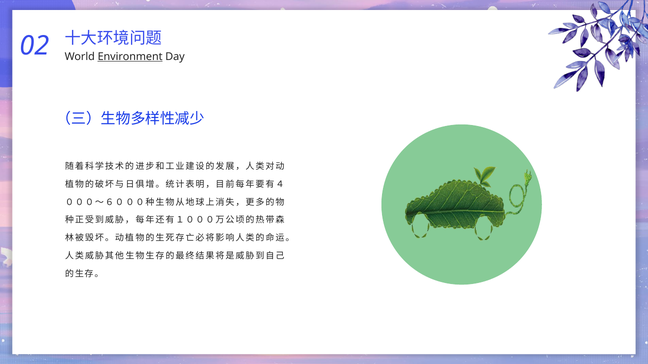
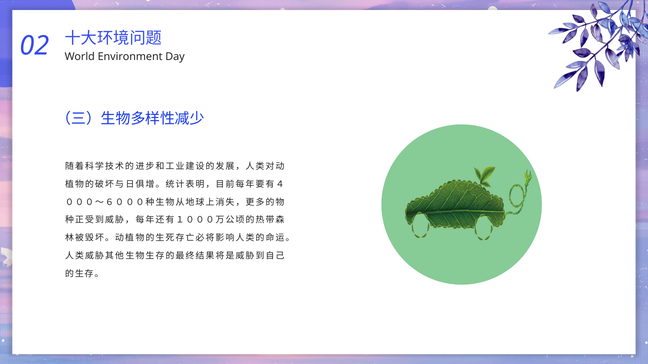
Environment underline: present -> none
